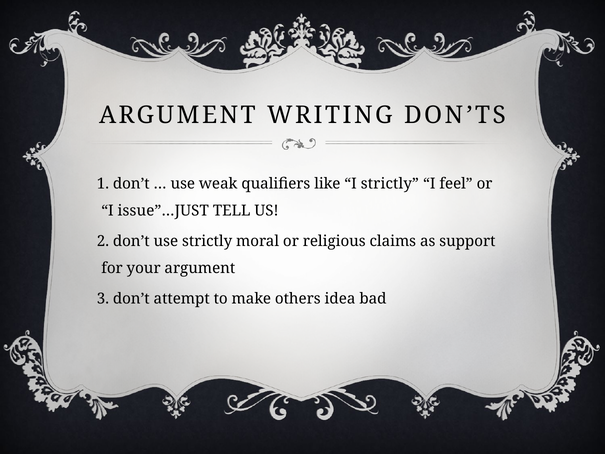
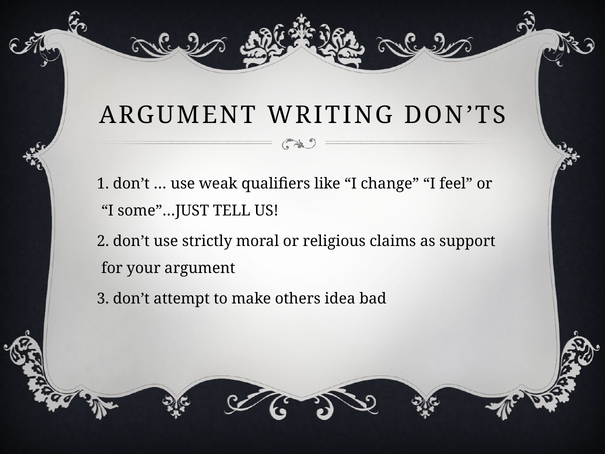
I strictly: strictly -> change
issue”…JUST: issue”…JUST -> some”…JUST
